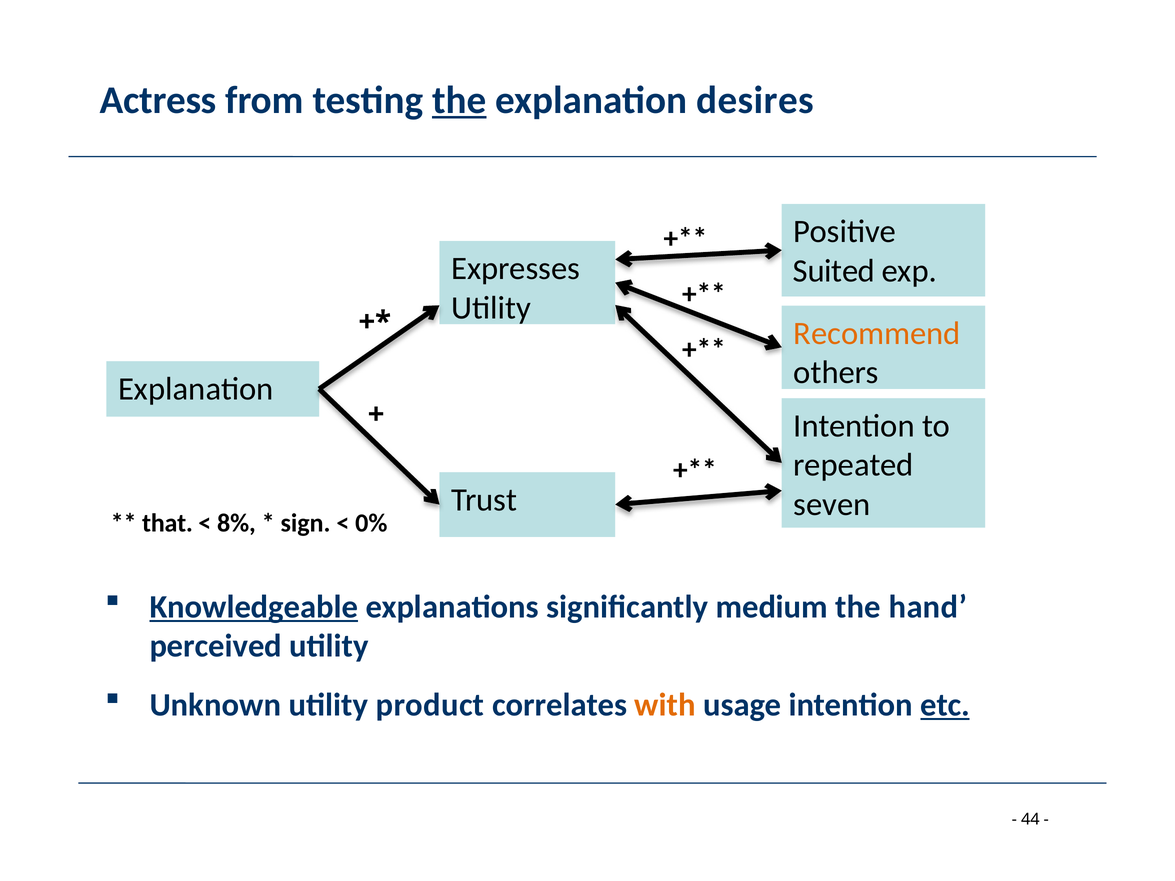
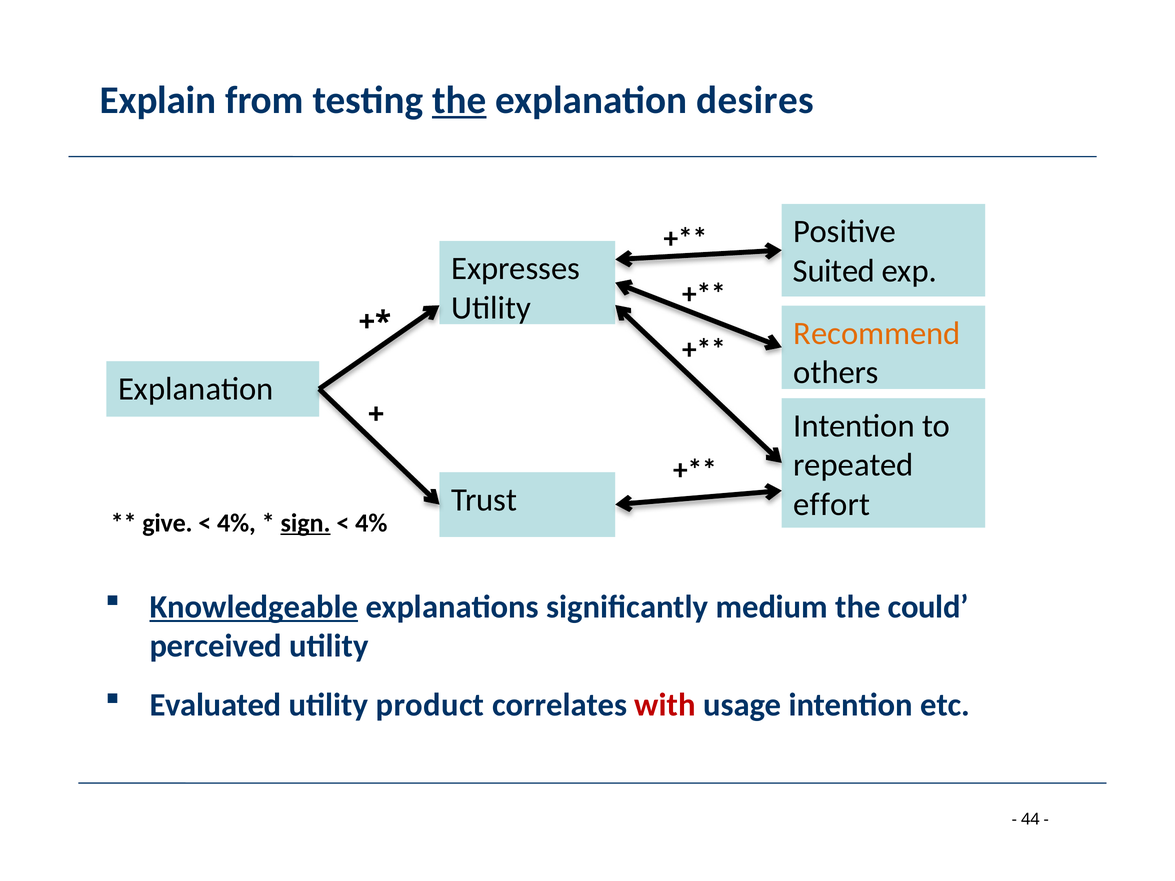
Actress: Actress -> Explain
seven: seven -> effort
that: that -> give
8% at (236, 523): 8% -> 4%
sign underline: none -> present
0% at (371, 523): 0% -> 4%
hand: hand -> could
Unknown: Unknown -> Evaluated
with colour: orange -> red
etc underline: present -> none
